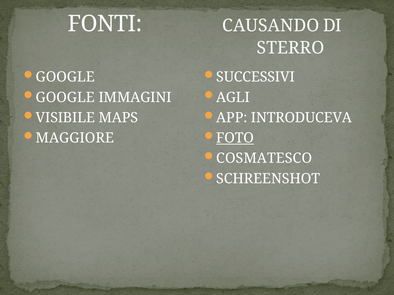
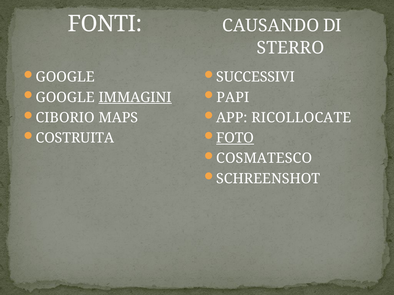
IMMAGINI underline: none -> present
AGLI: AGLI -> PAPI
VISIBILE: VISIBILE -> CIBORIO
INTRODUCEVA: INTRODUCEVA -> RICOLLOCATE
MAGGIORE: MAGGIORE -> COSTRUITA
